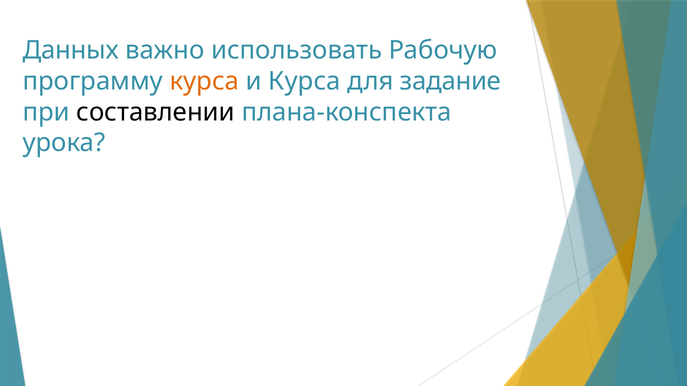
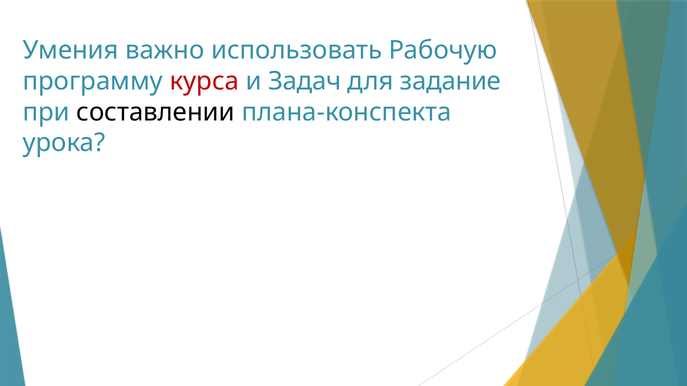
Данных: Данных -> Умения
курса at (204, 81) colour: orange -> red
и Курса: Курса -> Задач
